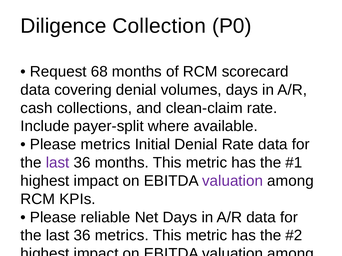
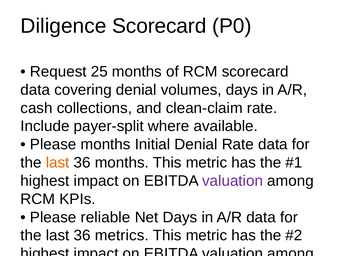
Diligence Collection: Collection -> Scorecard
68: 68 -> 25
Please metrics: metrics -> months
last at (58, 163) colour: purple -> orange
